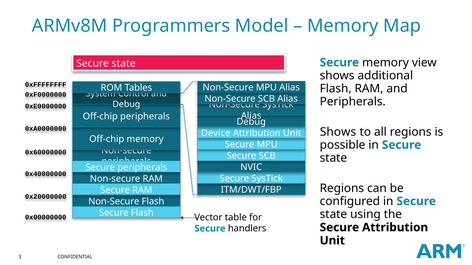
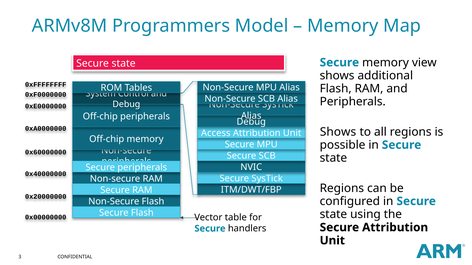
Device: Device -> Access
